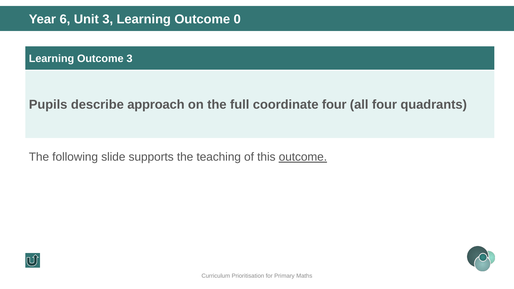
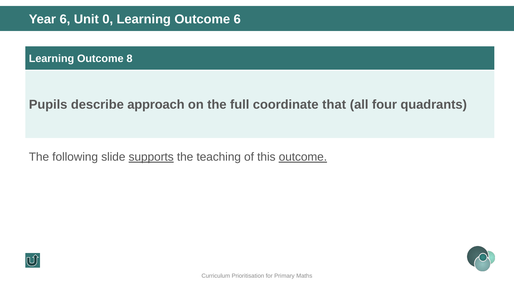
Unit 3: 3 -> 0
Outcome 0: 0 -> 6
Outcome 3: 3 -> 8
coordinate four: four -> that
supports underline: none -> present
